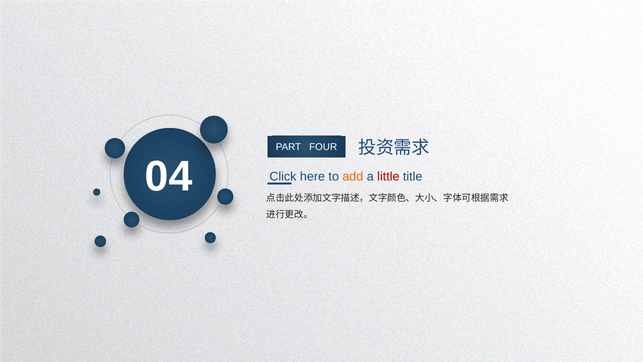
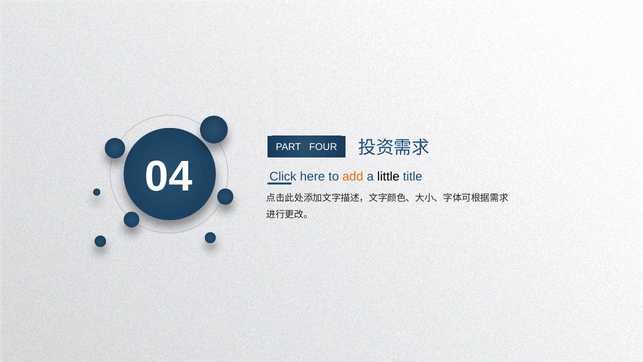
little colour: red -> black
